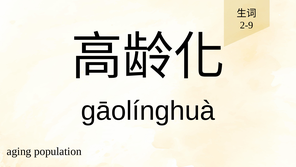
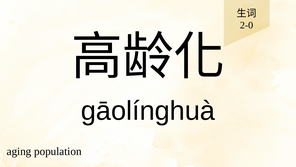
2-9: 2-9 -> 2-0
